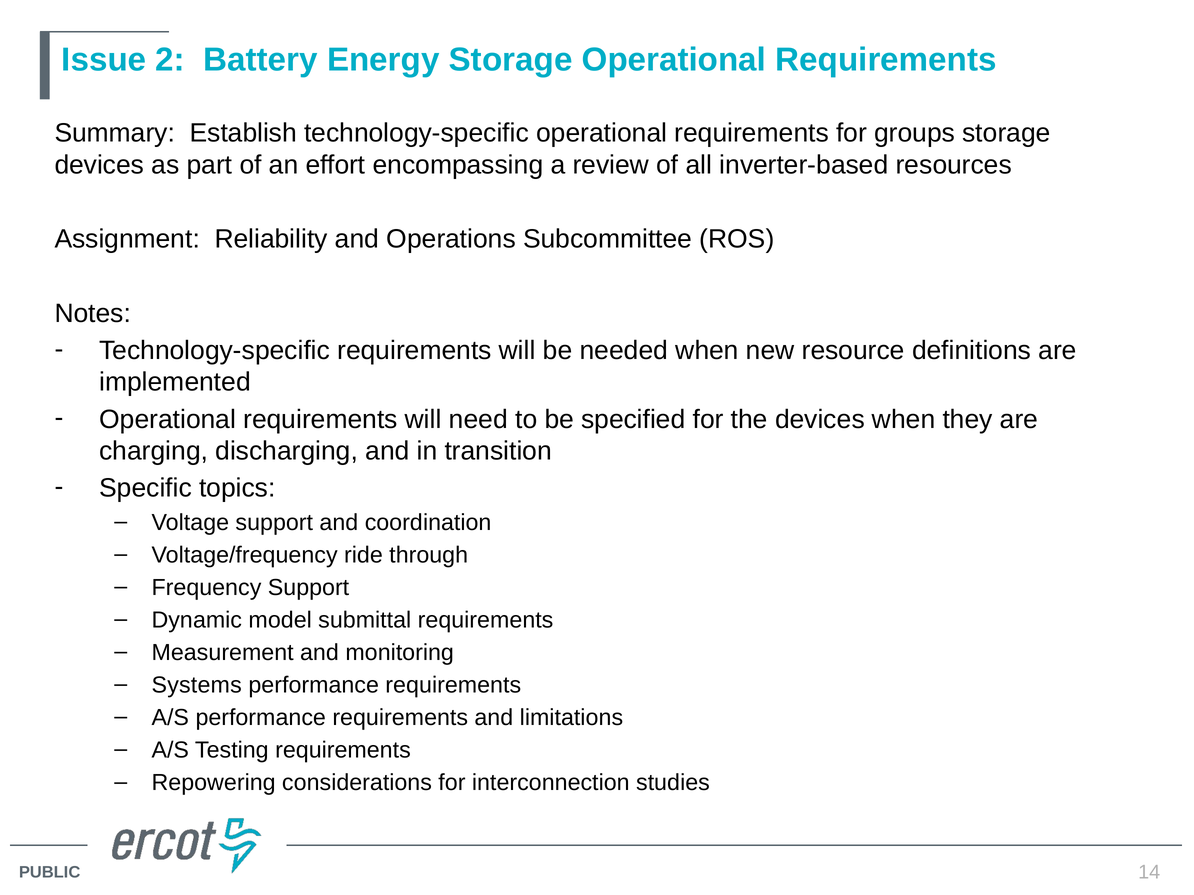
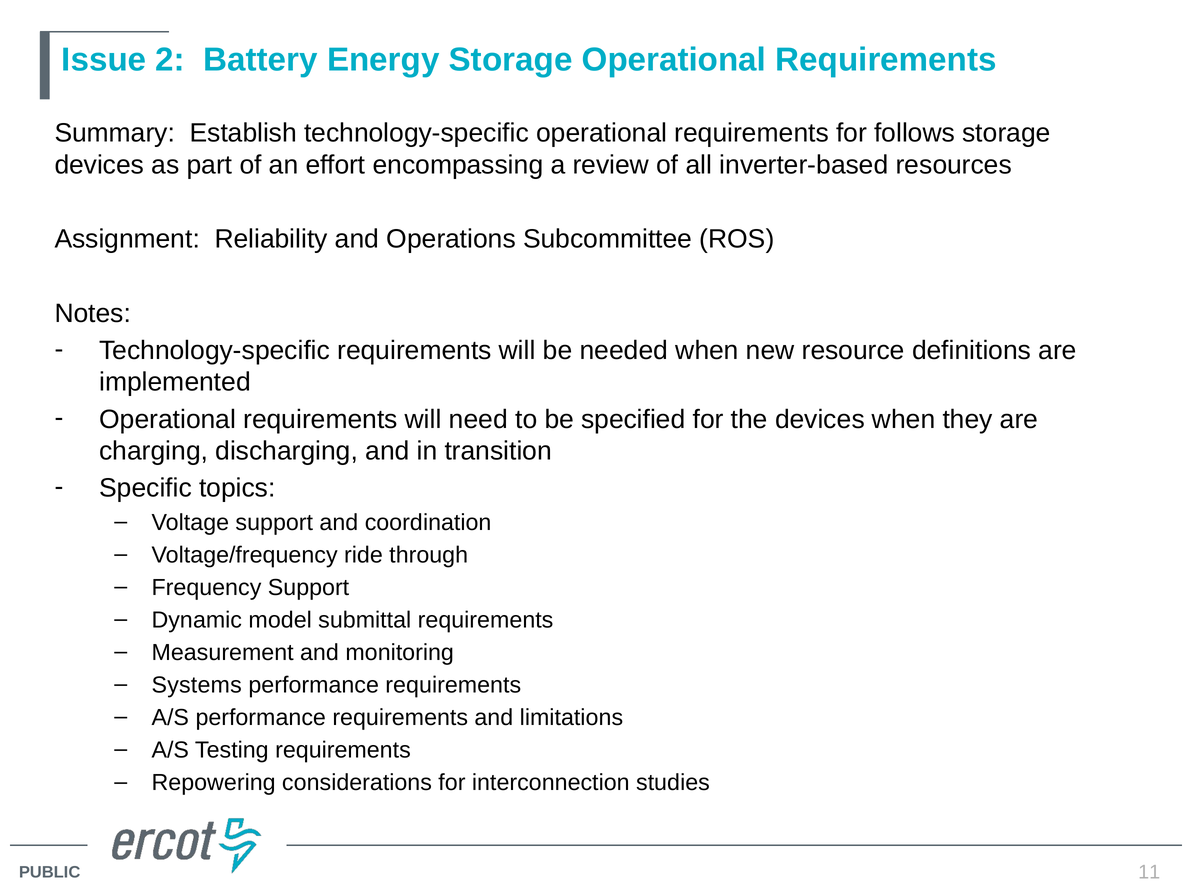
groups: groups -> follows
14: 14 -> 11
